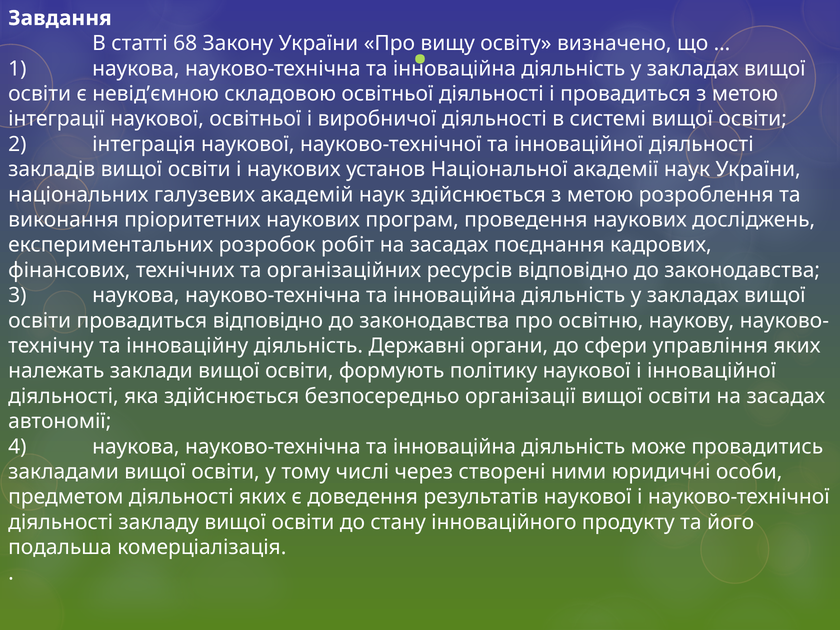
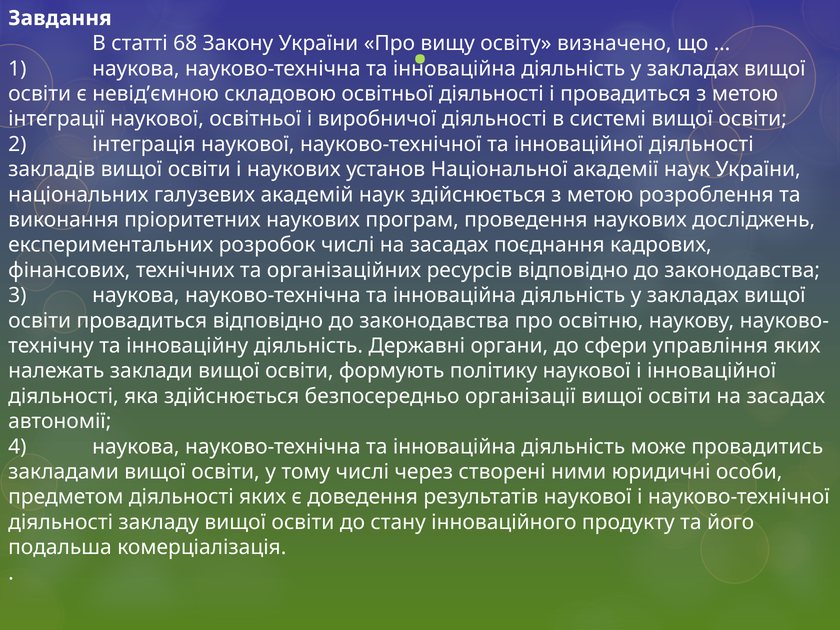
розробок робіт: робіт -> числі
